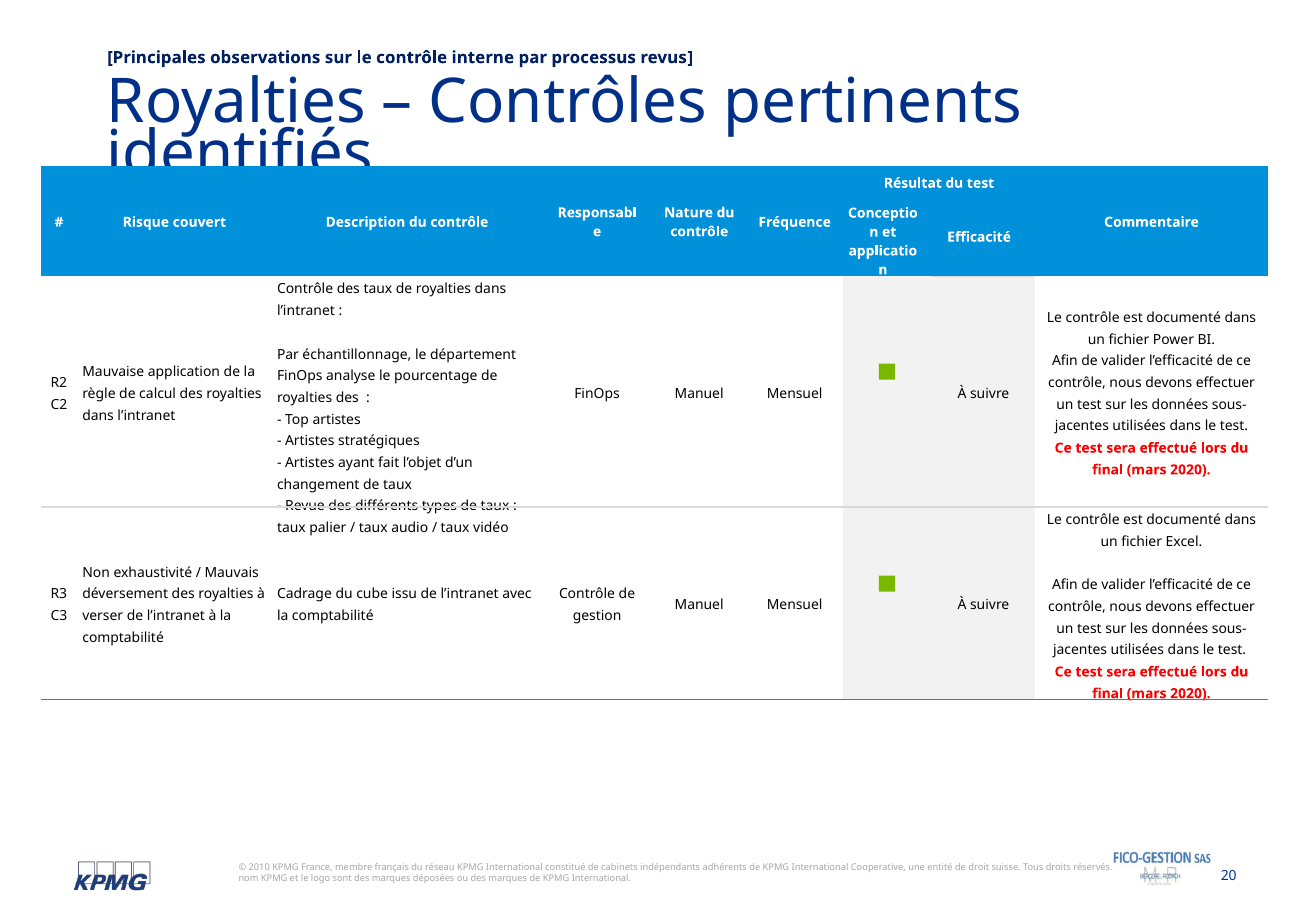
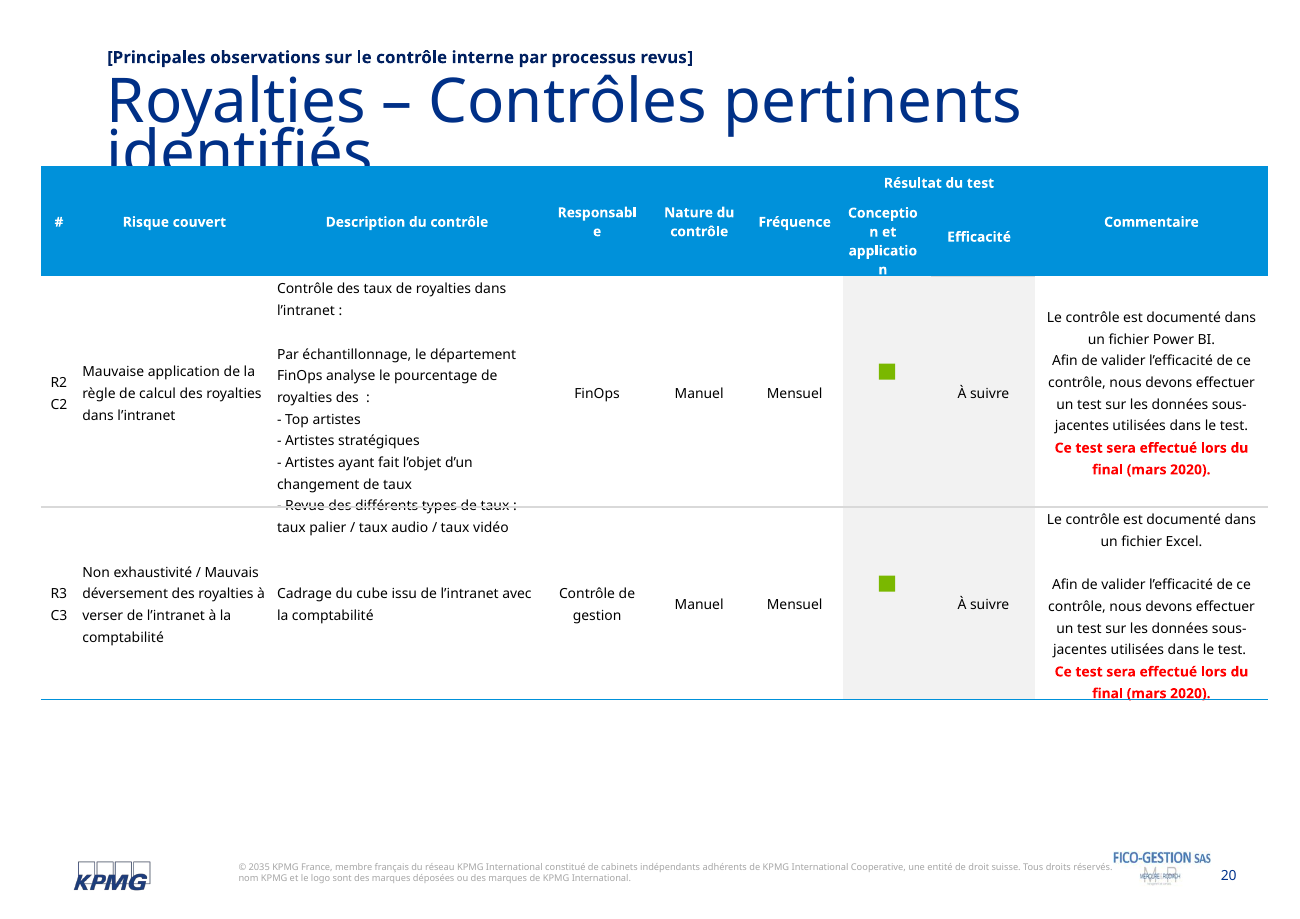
2010: 2010 -> 2035
